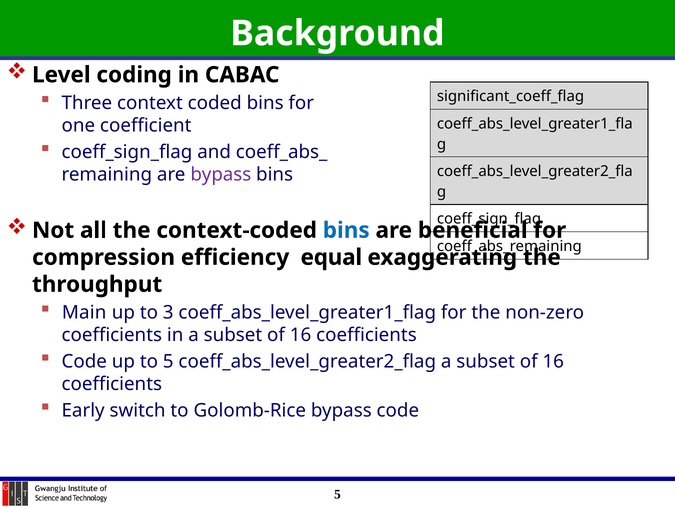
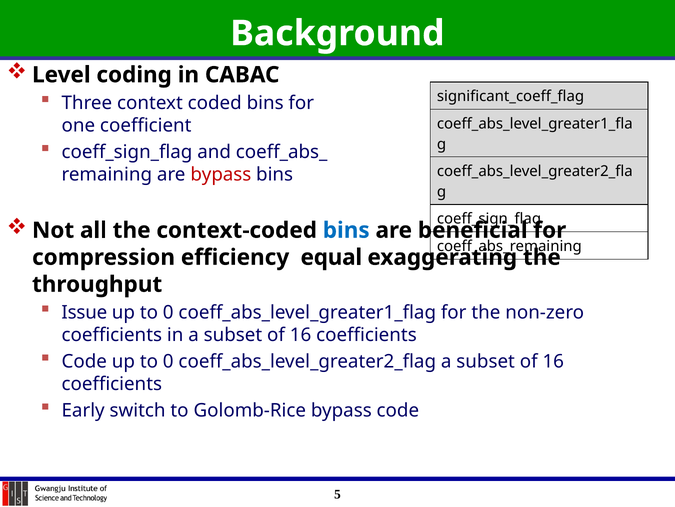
bypass at (221, 174) colour: purple -> red
Main: Main -> Issue
3 at (168, 312): 3 -> 0
Code up to 5: 5 -> 0
